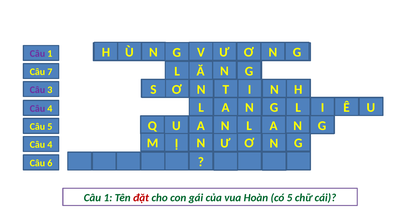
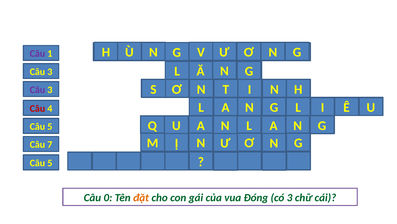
7 at (50, 72): 7 -> 3
Câu at (37, 108) colour: purple -> red
4 at (50, 144): 4 -> 7
6 at (50, 163): 6 -> 5
1 at (108, 197): 1 -> 0
đặt colour: red -> orange
Hoàn: Hoàn -> Đóng
có 5: 5 -> 3
